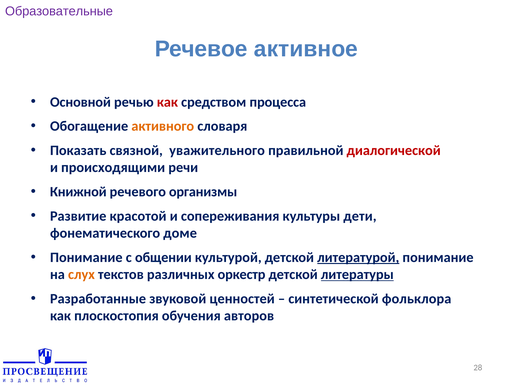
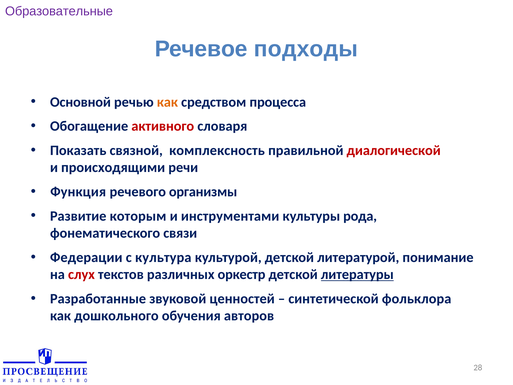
активное: активное -> подходы
как at (167, 102) colour: red -> orange
активного colour: orange -> red
уважительного: уважительного -> комплексность
Книжной: Книжной -> Функция
красотой: красотой -> которым
сопереживания: сопереживания -> инструментами
дети: дети -> рода
доме: доме -> связи
Понимание at (86, 257): Понимание -> Федерации
общении: общении -> культура
литературой underline: present -> none
слух colour: orange -> red
плоскостопия: плоскостопия -> дошкольного
